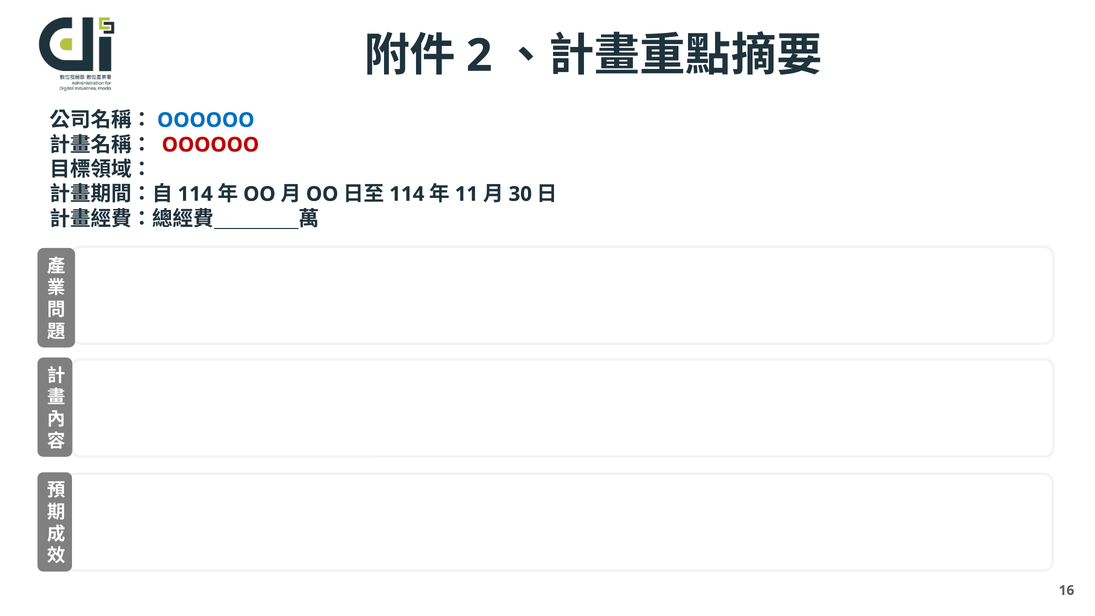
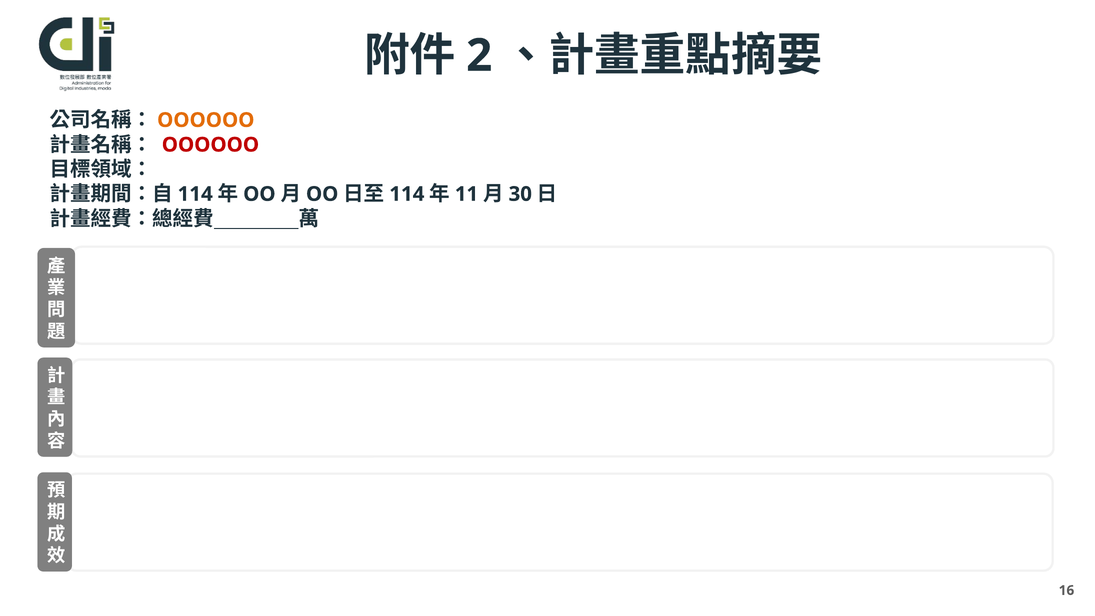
OOOOOO at (206, 120) colour: blue -> orange
